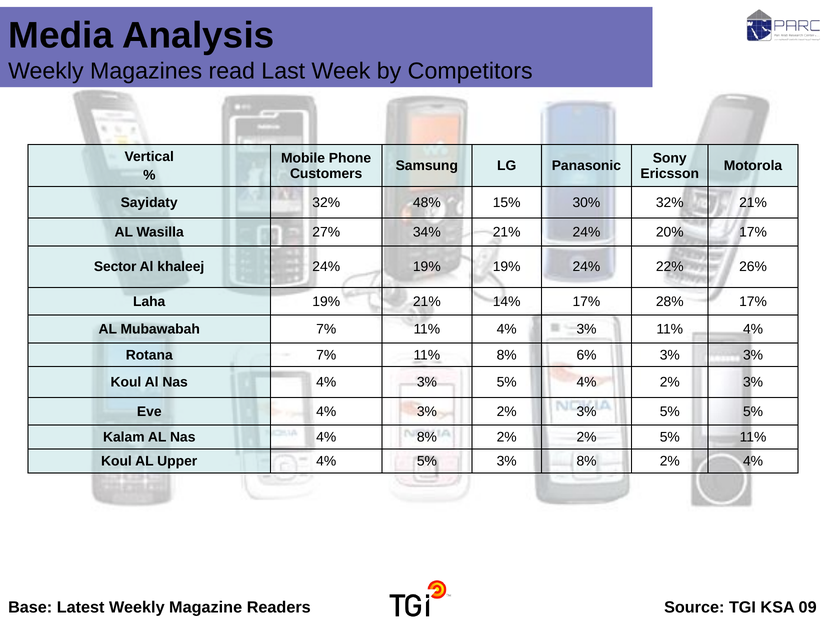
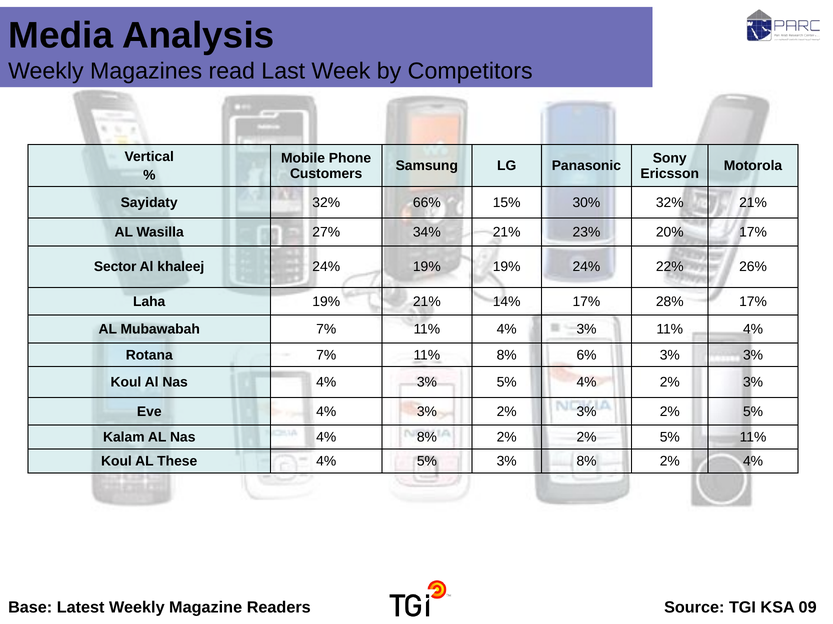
48%: 48% -> 66%
21% 24%: 24% -> 23%
2% 3% 5%: 5% -> 2%
Upper: Upper -> These
